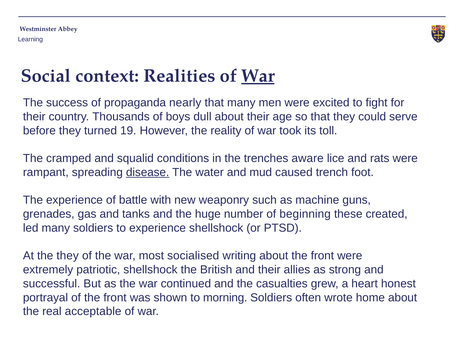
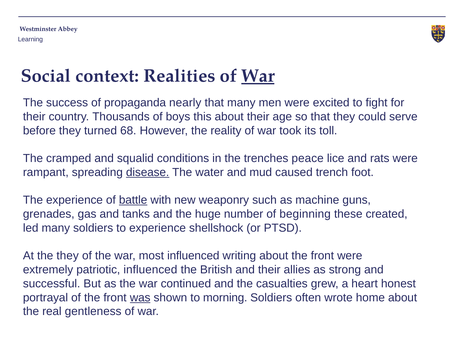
dull: dull -> this
19: 19 -> 68
aware: aware -> peace
battle underline: none -> present
most socialised: socialised -> influenced
patriotic shellshock: shellshock -> influenced
was underline: none -> present
acceptable: acceptable -> gentleness
